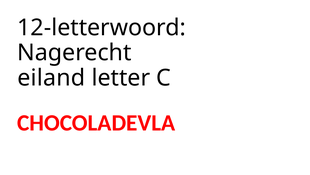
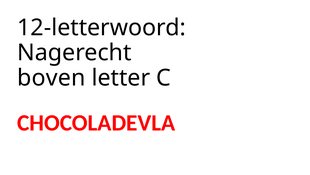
eiland: eiland -> boven
